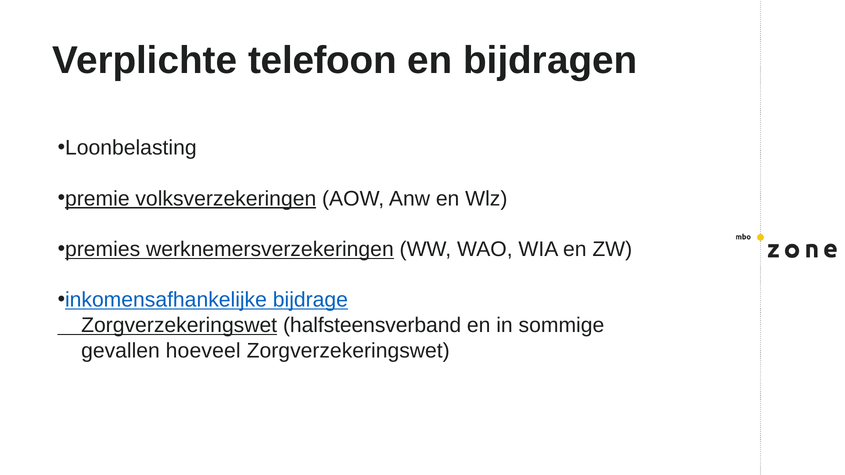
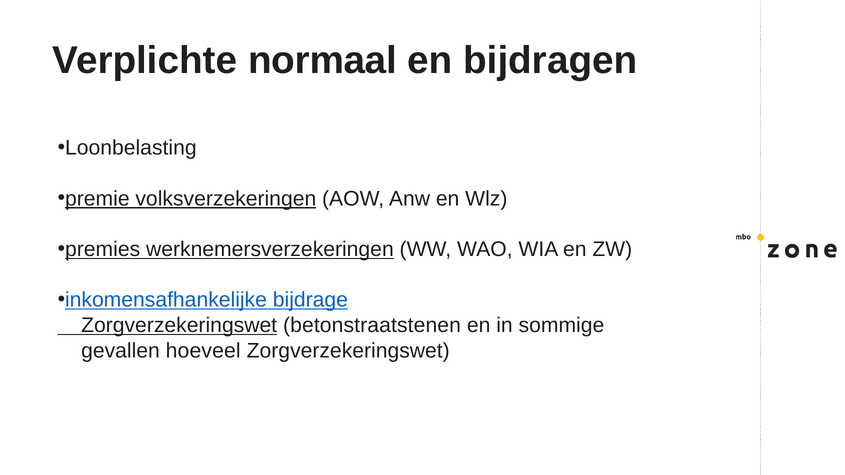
telefoon: telefoon -> normaal
halfsteensverband: halfsteensverband -> betonstraatstenen
